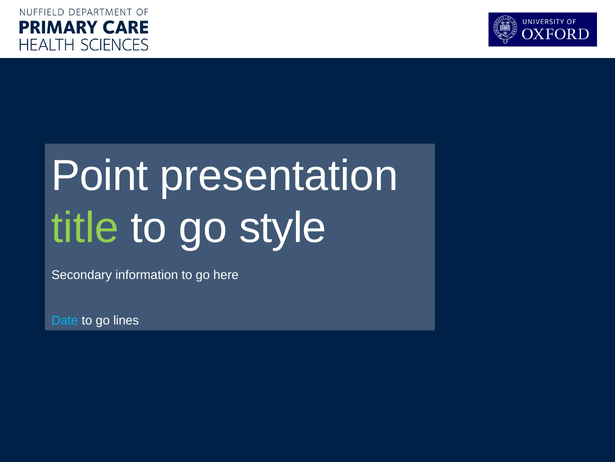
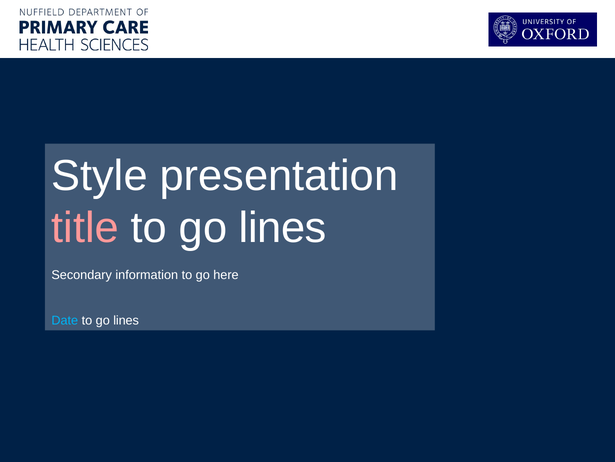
Point: Point -> Style
title colour: light green -> pink
style at (283, 228): style -> lines
